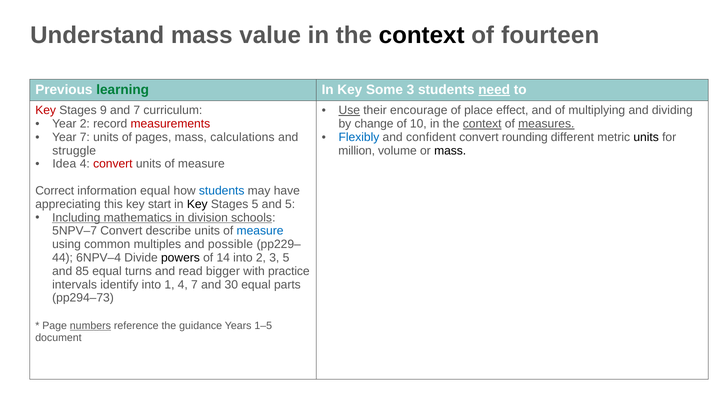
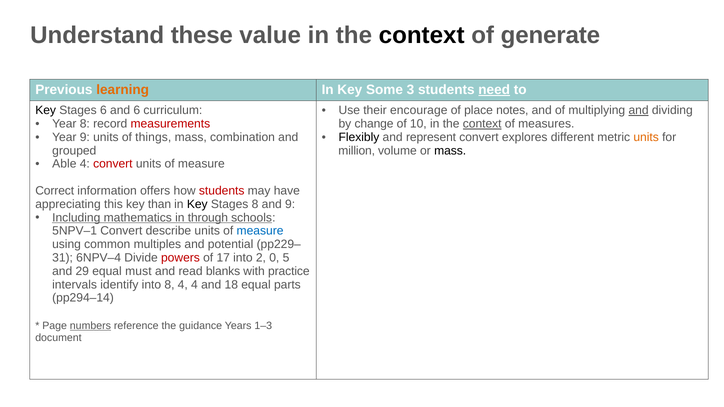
Understand mass: mass -> these
fourteen: fourteen -> generate
learning colour: green -> orange
Key at (46, 110) colour: red -> black
Stages 9: 9 -> 6
and 7: 7 -> 6
Use underline: present -> none
effect: effect -> notes
and at (639, 110) underline: none -> present
Year 2: 2 -> 8
measures underline: present -> none
Year 7: 7 -> 9
pages: pages -> things
calculations: calculations -> combination
Flexibly colour: blue -> black
confident: confident -> represent
rounding: rounding -> explores
units at (646, 137) colour: black -> orange
struggle: struggle -> grouped
Idea: Idea -> Able
information equal: equal -> offers
students at (222, 191) colour: blue -> red
start: start -> than
Stages 5: 5 -> 8
and 5: 5 -> 9
division: division -> through
5NPV–7: 5NPV–7 -> 5NPV–1
possible: possible -> potential
44: 44 -> 31
powers colour: black -> red
14: 14 -> 17
2 3: 3 -> 0
85: 85 -> 29
turns: turns -> must
bigger: bigger -> blanks
into 1: 1 -> 8
4 7: 7 -> 4
30: 30 -> 18
pp294–73: pp294–73 -> pp294–14
1–5: 1–5 -> 1–3
